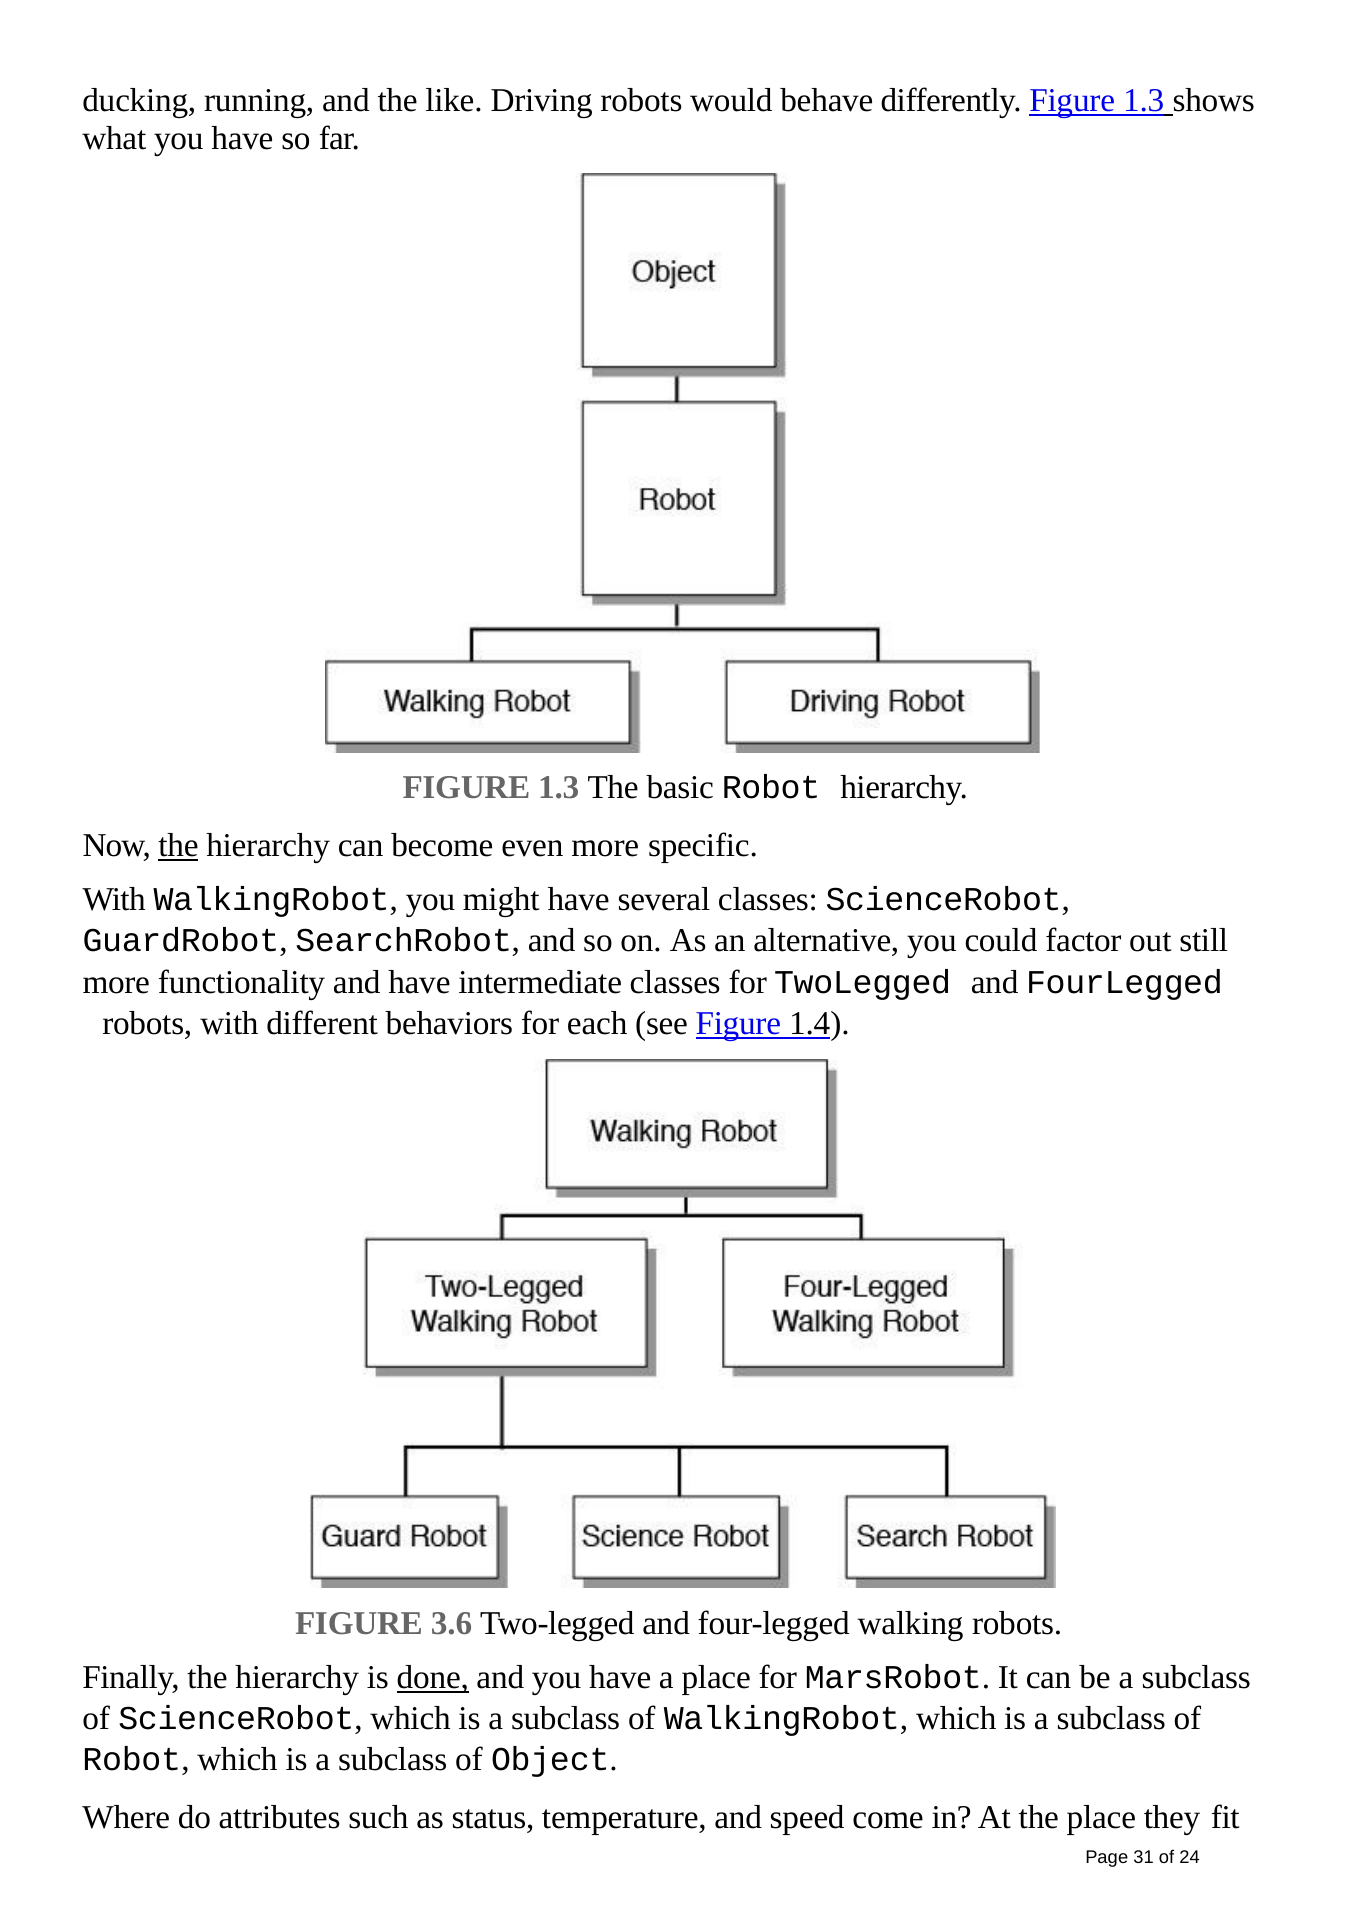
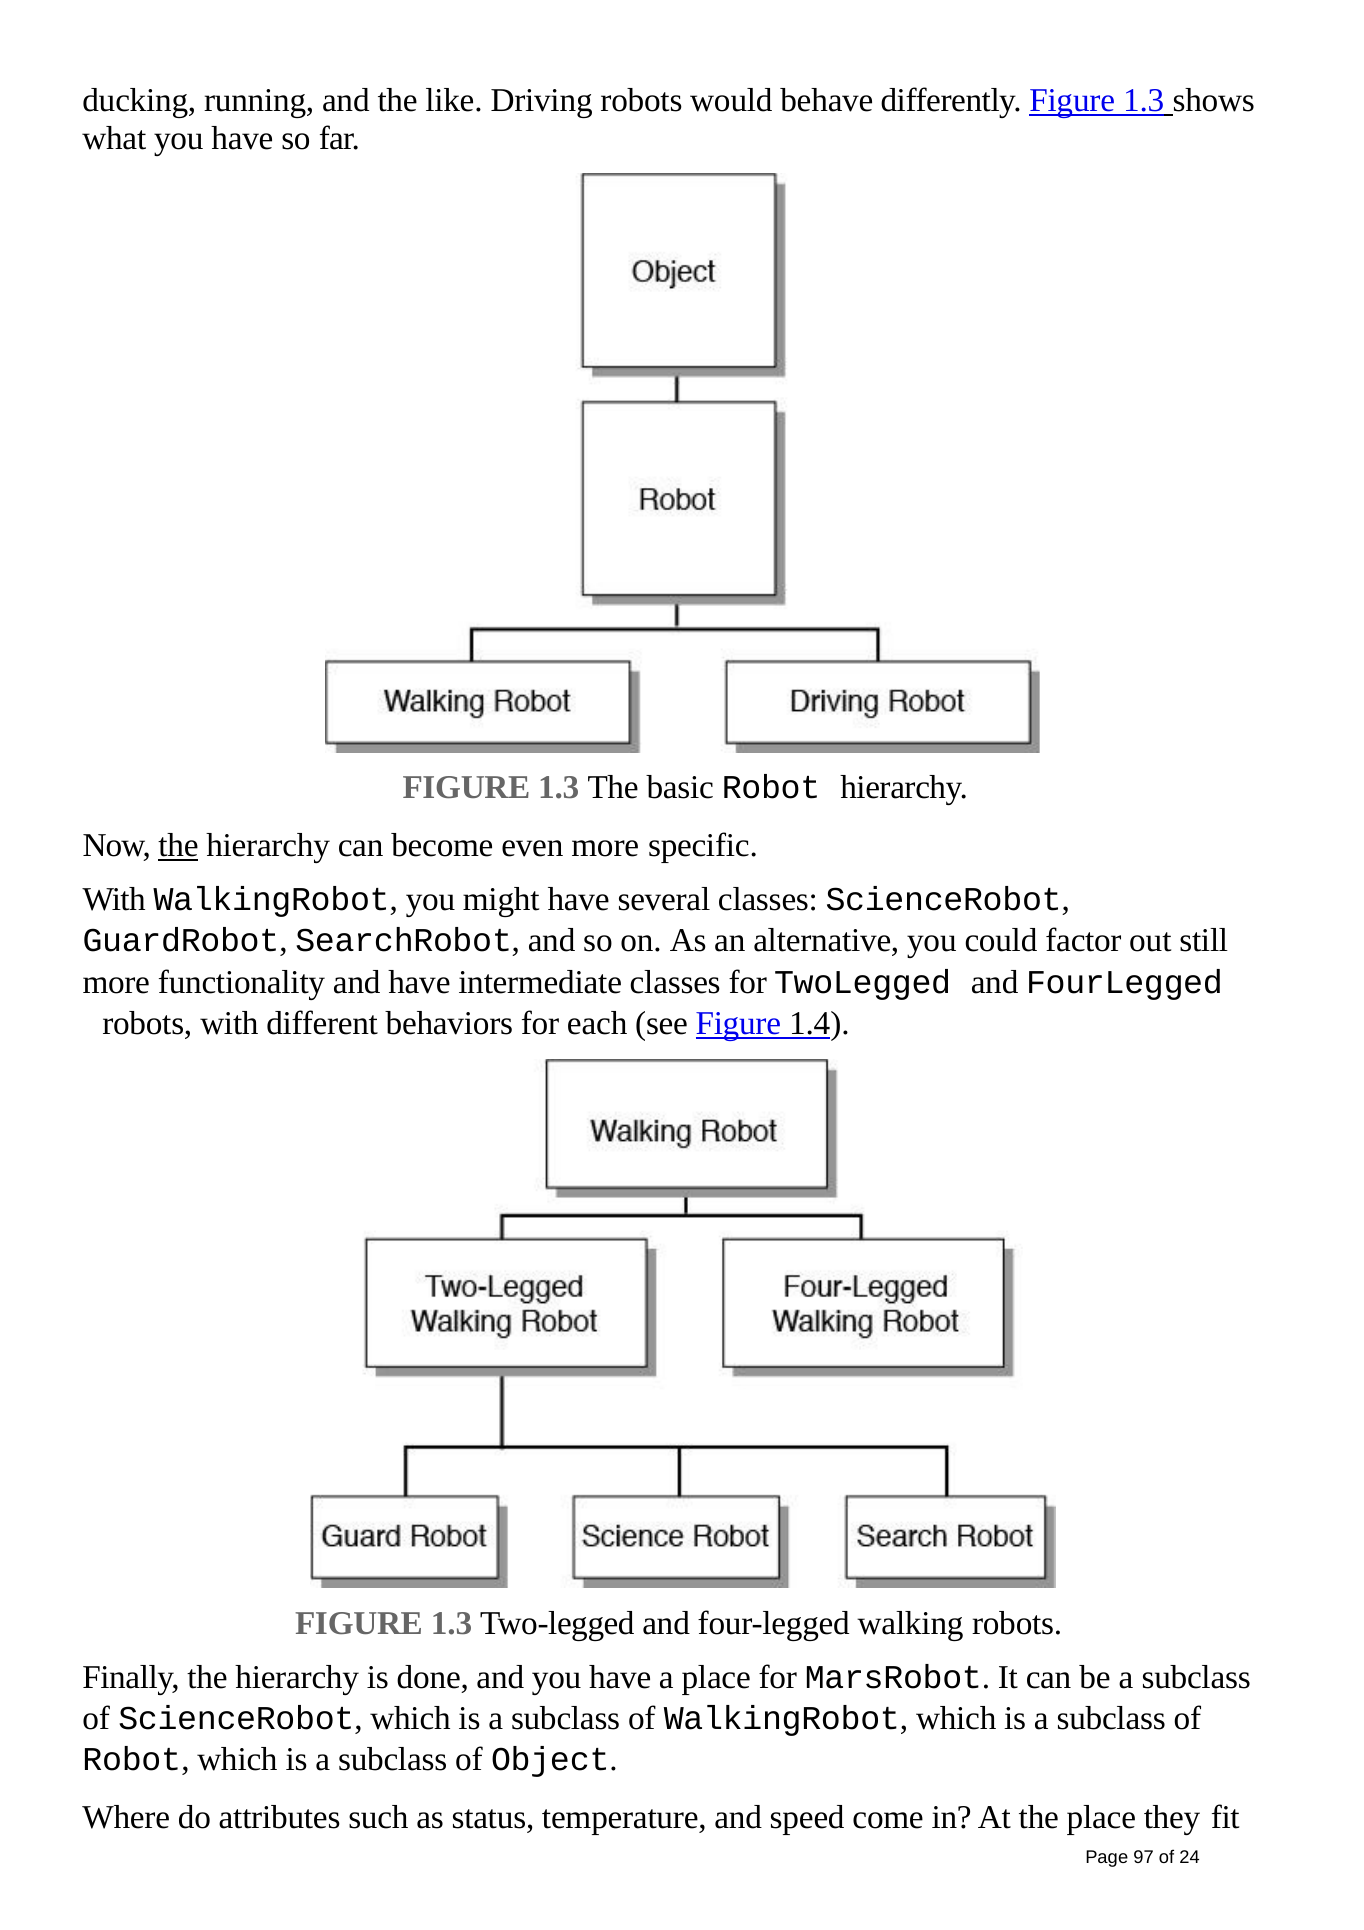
3.6 at (451, 1623): 3.6 -> 1.3
done underline: present -> none
31: 31 -> 97
